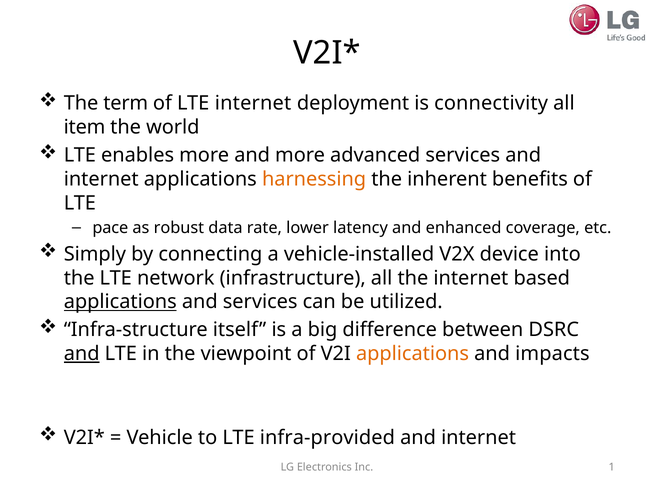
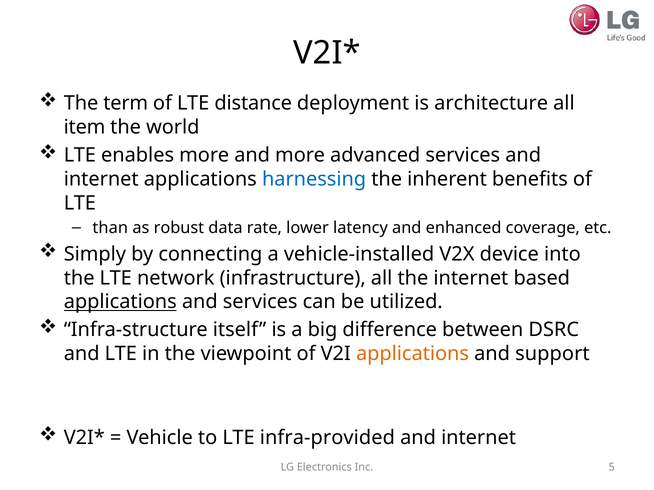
LTE internet: internet -> distance
connectivity: connectivity -> architecture
harnessing colour: orange -> blue
pace: pace -> than
and at (82, 354) underline: present -> none
impacts: impacts -> support
1: 1 -> 5
